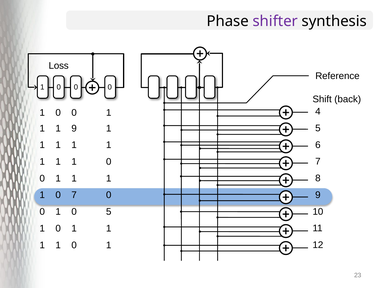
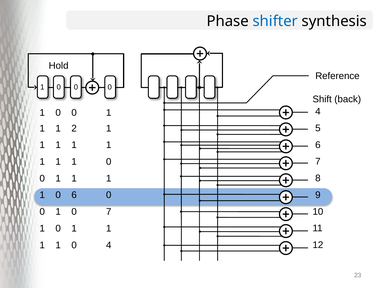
shifter colour: purple -> blue
Loss: Loss -> Hold
1 9: 9 -> 2
0 7: 7 -> 6
0 5: 5 -> 7
1 1 0 1: 1 -> 4
